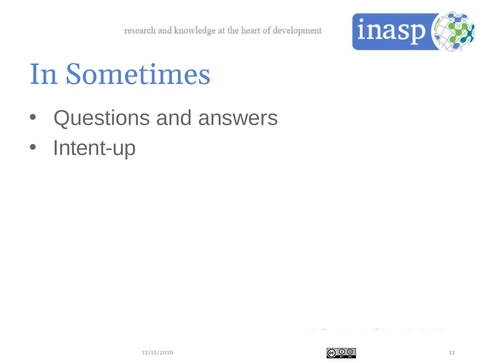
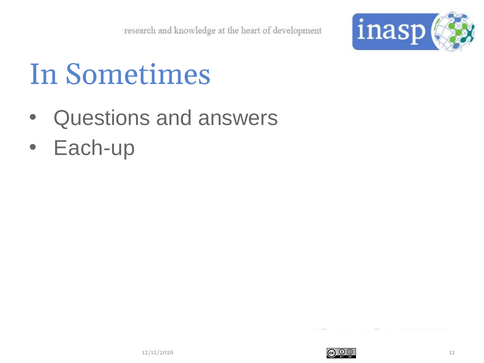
Intent-up: Intent-up -> Each-up
